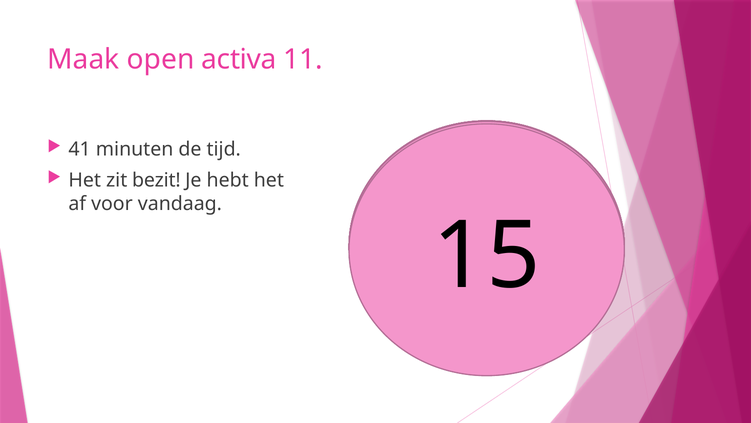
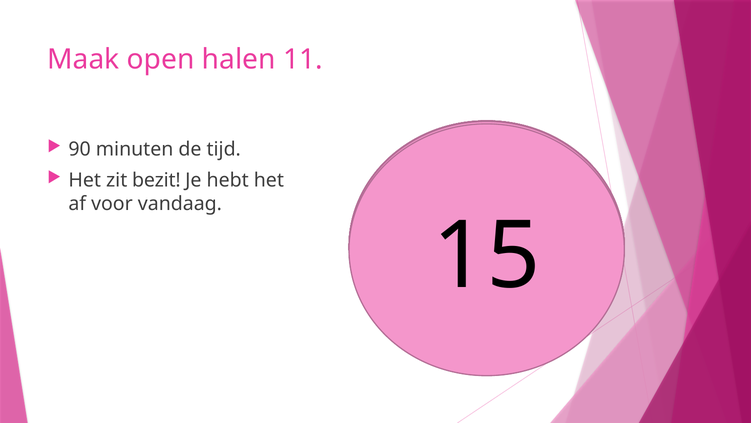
activa: activa -> halen
41: 41 -> 90
